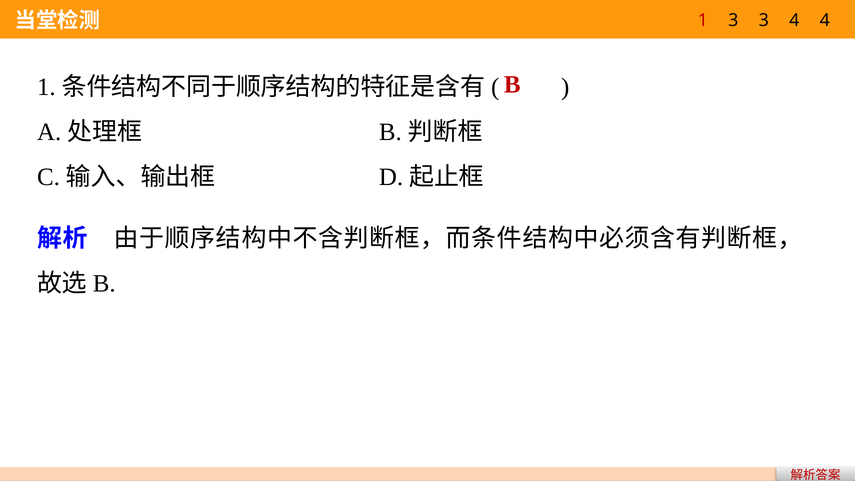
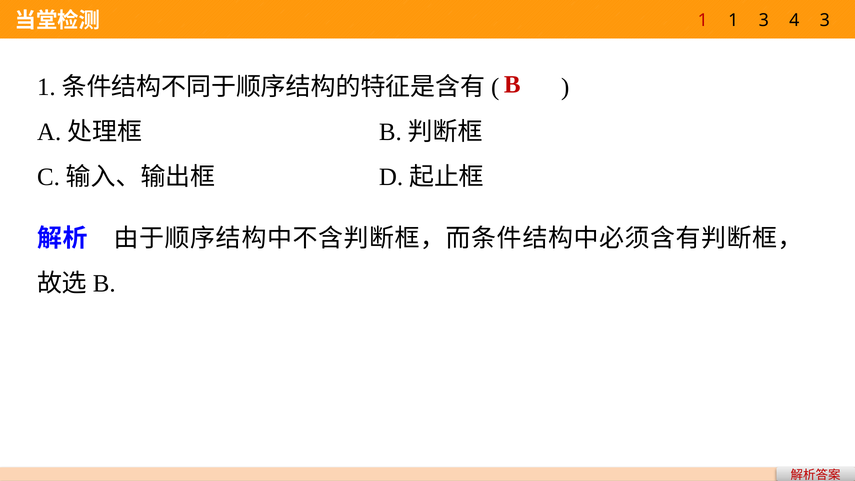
1 3: 3 -> 1
4 4: 4 -> 3
